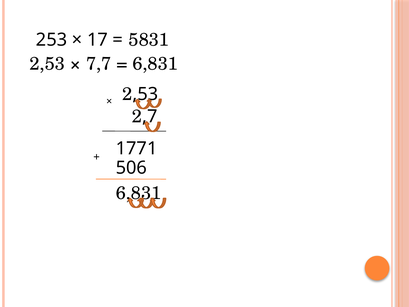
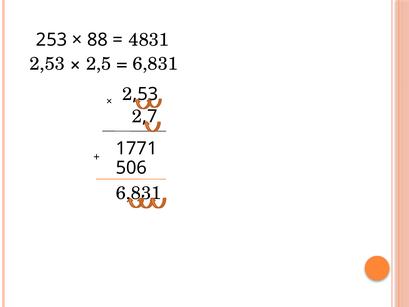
5831: 5831 -> 4831
17: 17 -> 88
7,7: 7,7 -> 2,5
